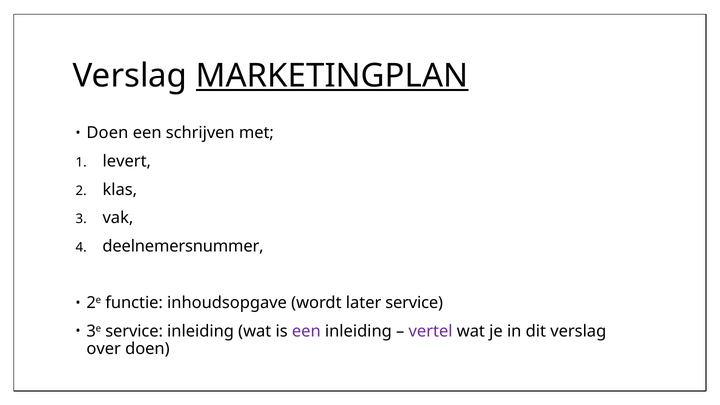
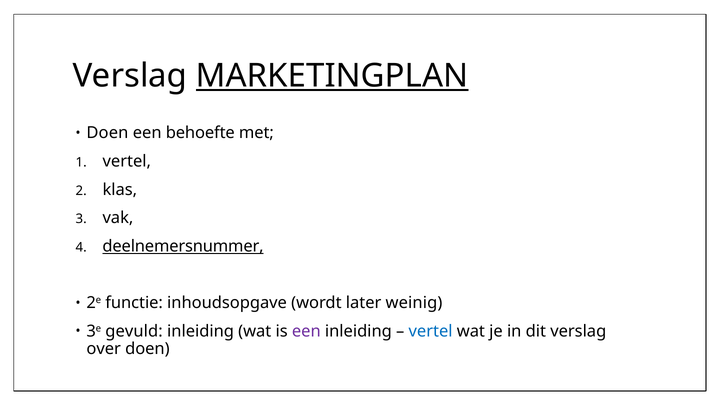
schrijven: schrijven -> behoefte
levert at (127, 161): levert -> vertel
deelnemersnummer underline: none -> present
later service: service -> weinig
3e service: service -> gevuld
vertel at (431, 331) colour: purple -> blue
